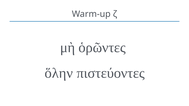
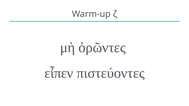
ὅλην: ὅλην -> εἶπεν
